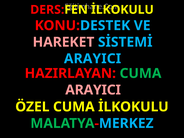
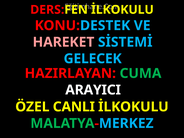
ARAYICI at (93, 59): ARAYICI -> GELECEK
ARAYICI at (93, 90) colour: pink -> white
ÖZEL CUMA: CUMA -> CANLI
